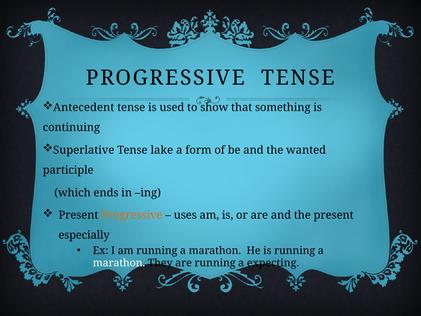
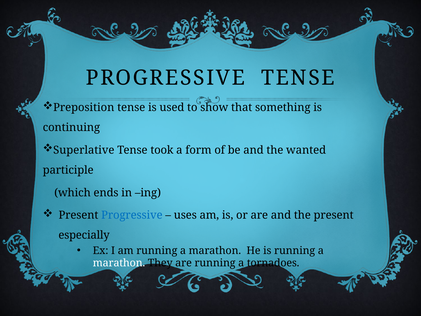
Antecedent: Antecedent -> Preposition
lake: lake -> took
Progressive at (132, 215) colour: orange -> blue
expecting: expecting -> tornadoes
